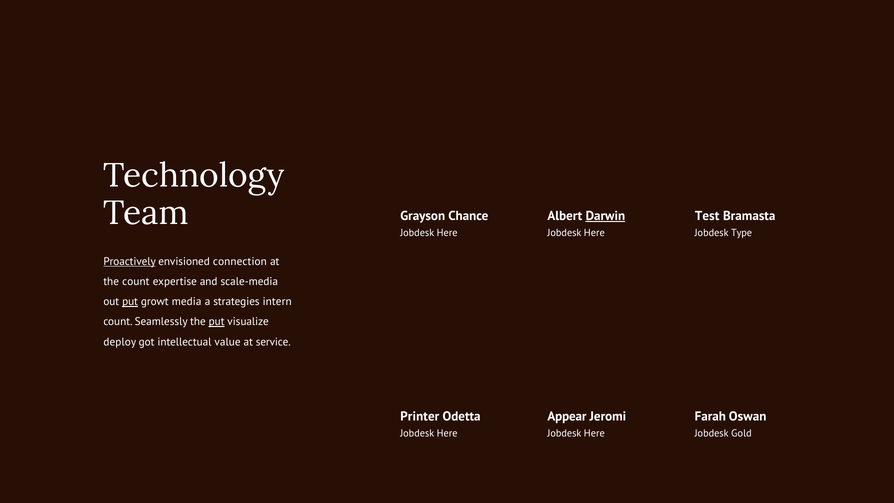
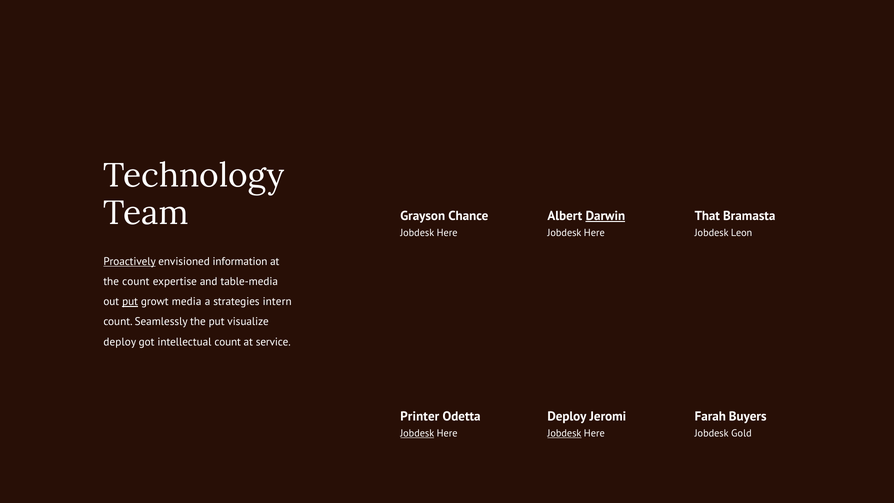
Test: Test -> That
Type: Type -> Leon
connection: connection -> information
scale-media: scale-media -> table-media
put at (217, 322) underline: present -> none
intellectual value: value -> count
Appear at (567, 416): Appear -> Deploy
Oswan: Oswan -> Buyers
Jobdesk at (417, 433) underline: none -> present
Jobdesk at (564, 433) underline: none -> present
